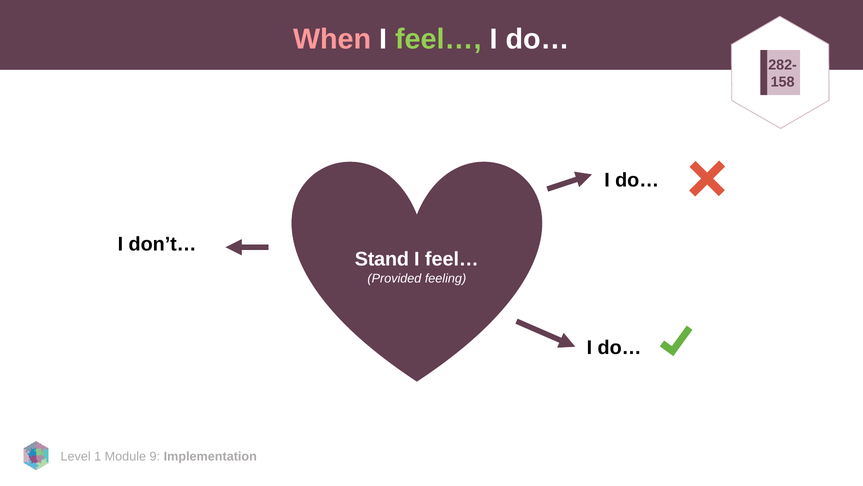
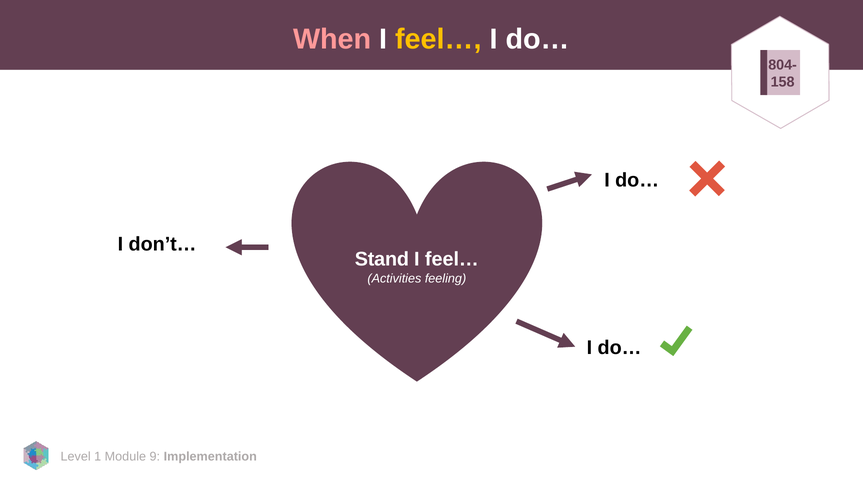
feel… at (438, 39) colour: light green -> yellow
282-: 282- -> 804-
Provided: Provided -> Activities
